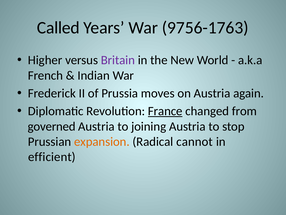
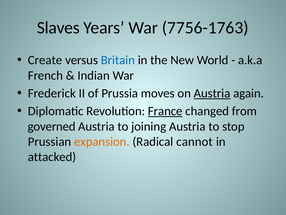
Called: Called -> Slaves
9756-1763: 9756-1763 -> 7756-1763
Higher: Higher -> Create
Britain colour: purple -> blue
Austria at (212, 93) underline: none -> present
efficient: efficient -> attacked
